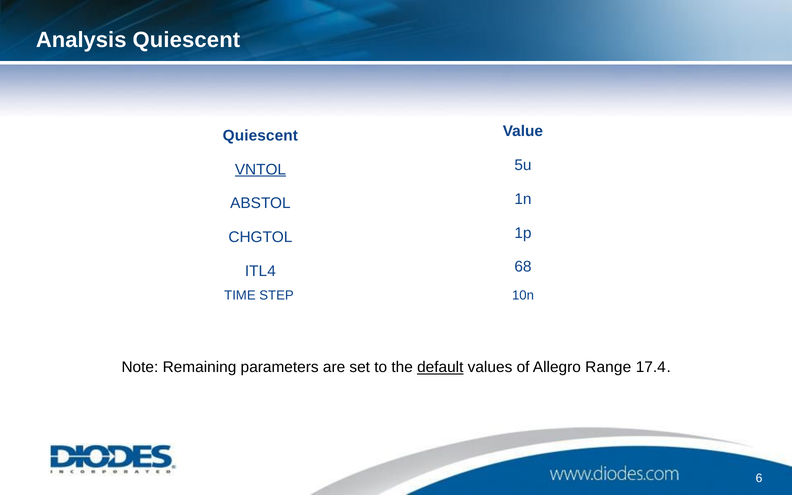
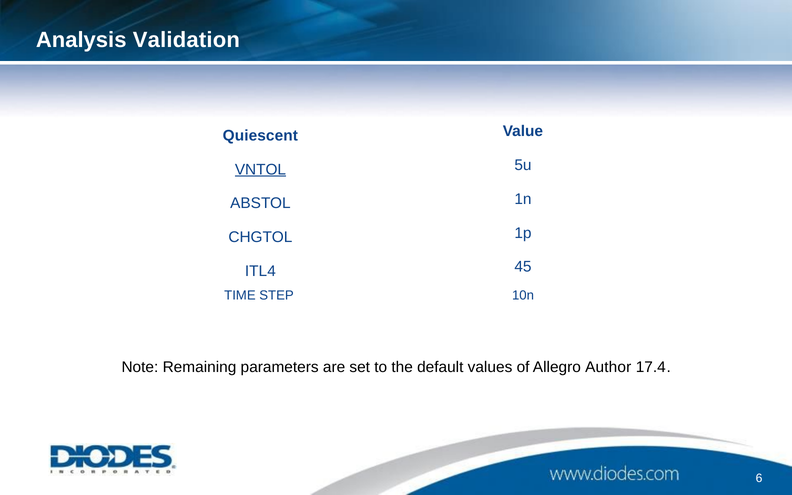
Analysis Quiescent: Quiescent -> Validation
68: 68 -> 45
default underline: present -> none
Range: Range -> Author
